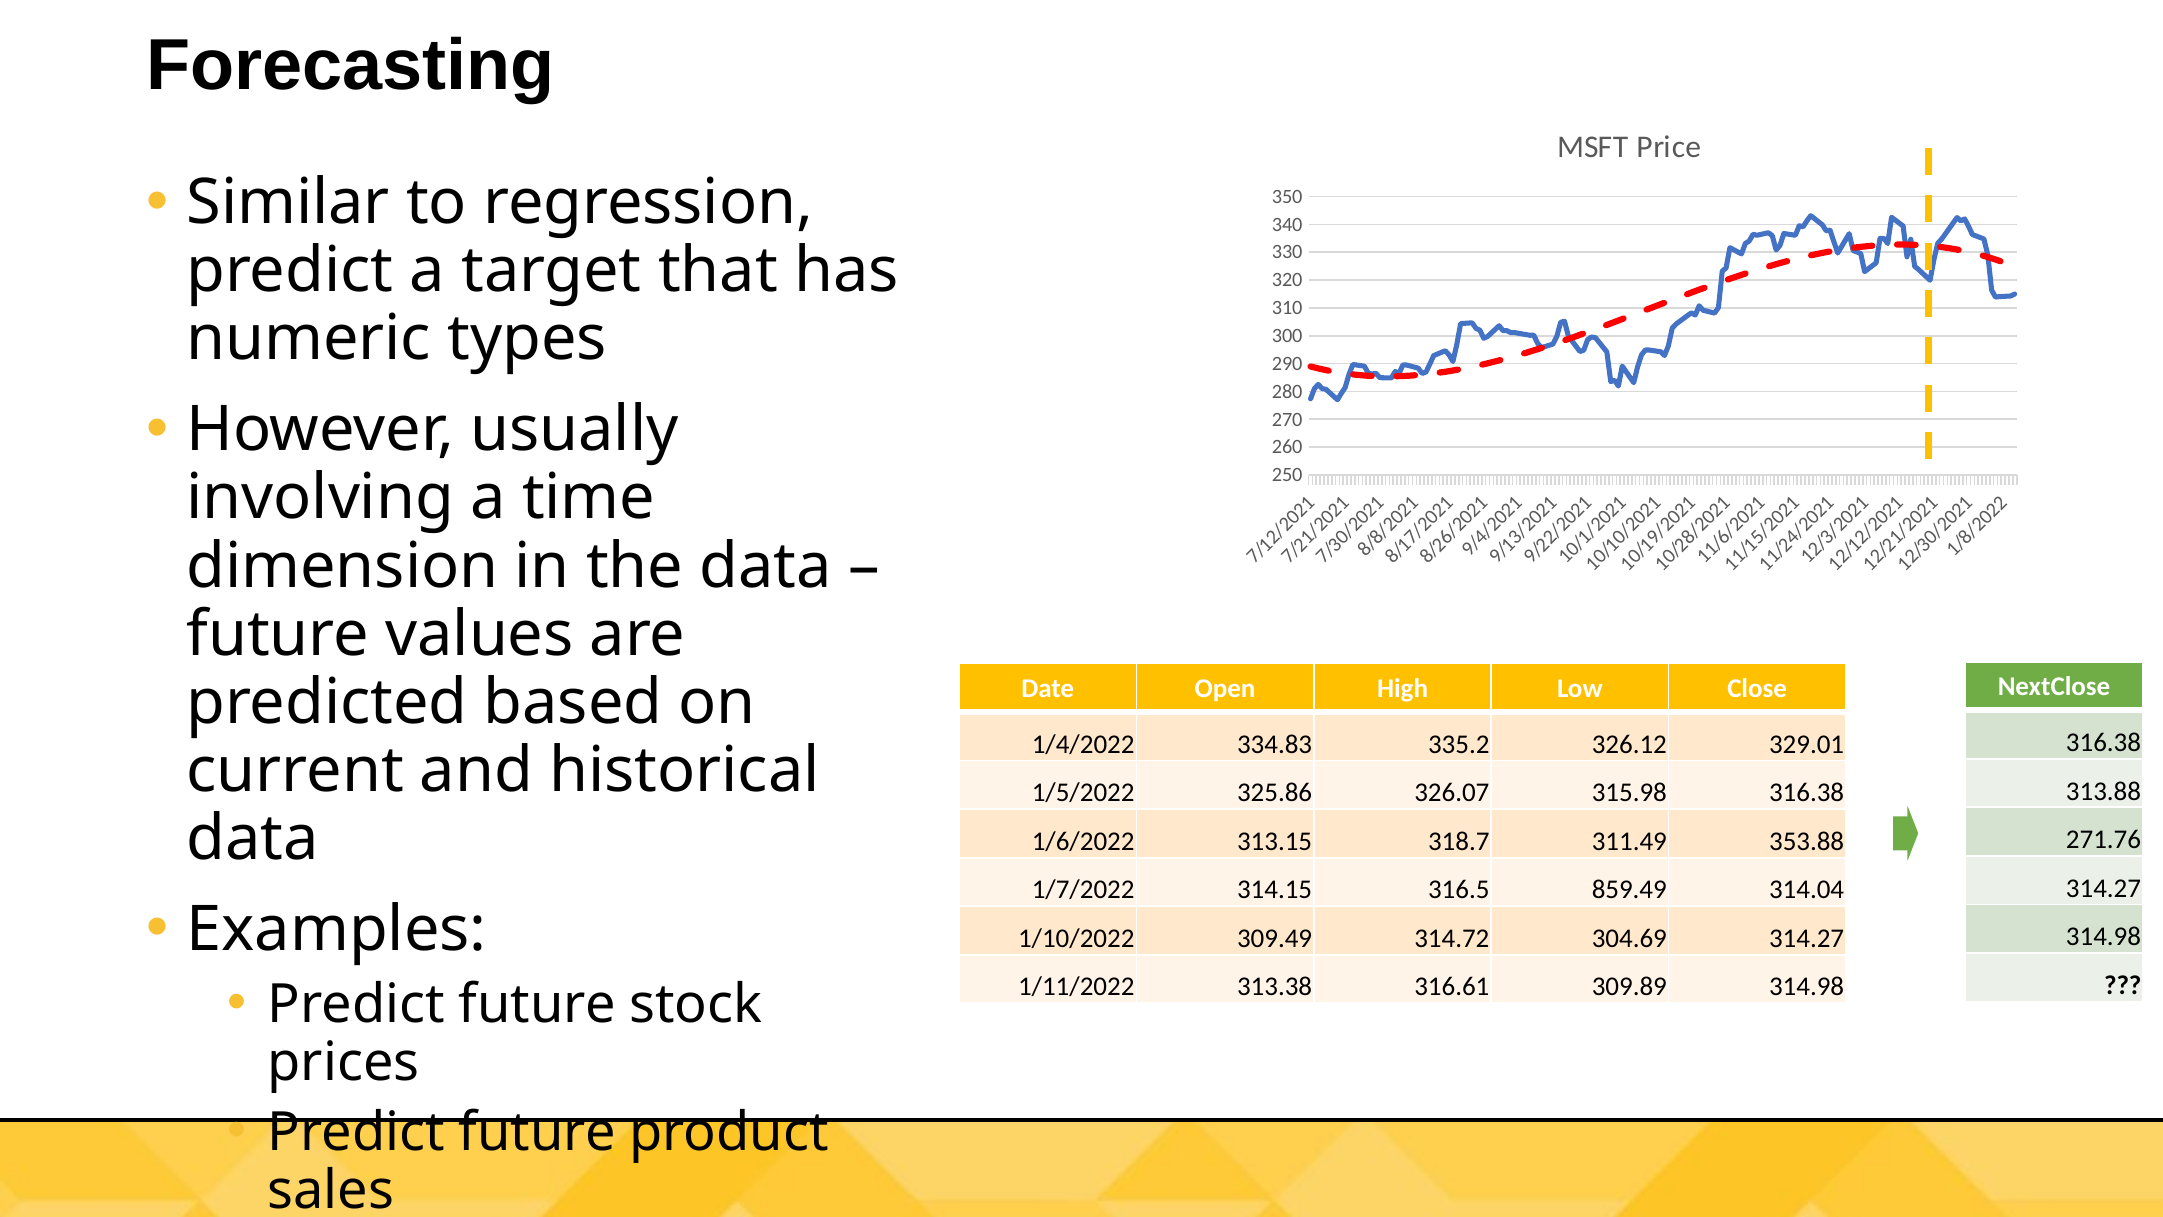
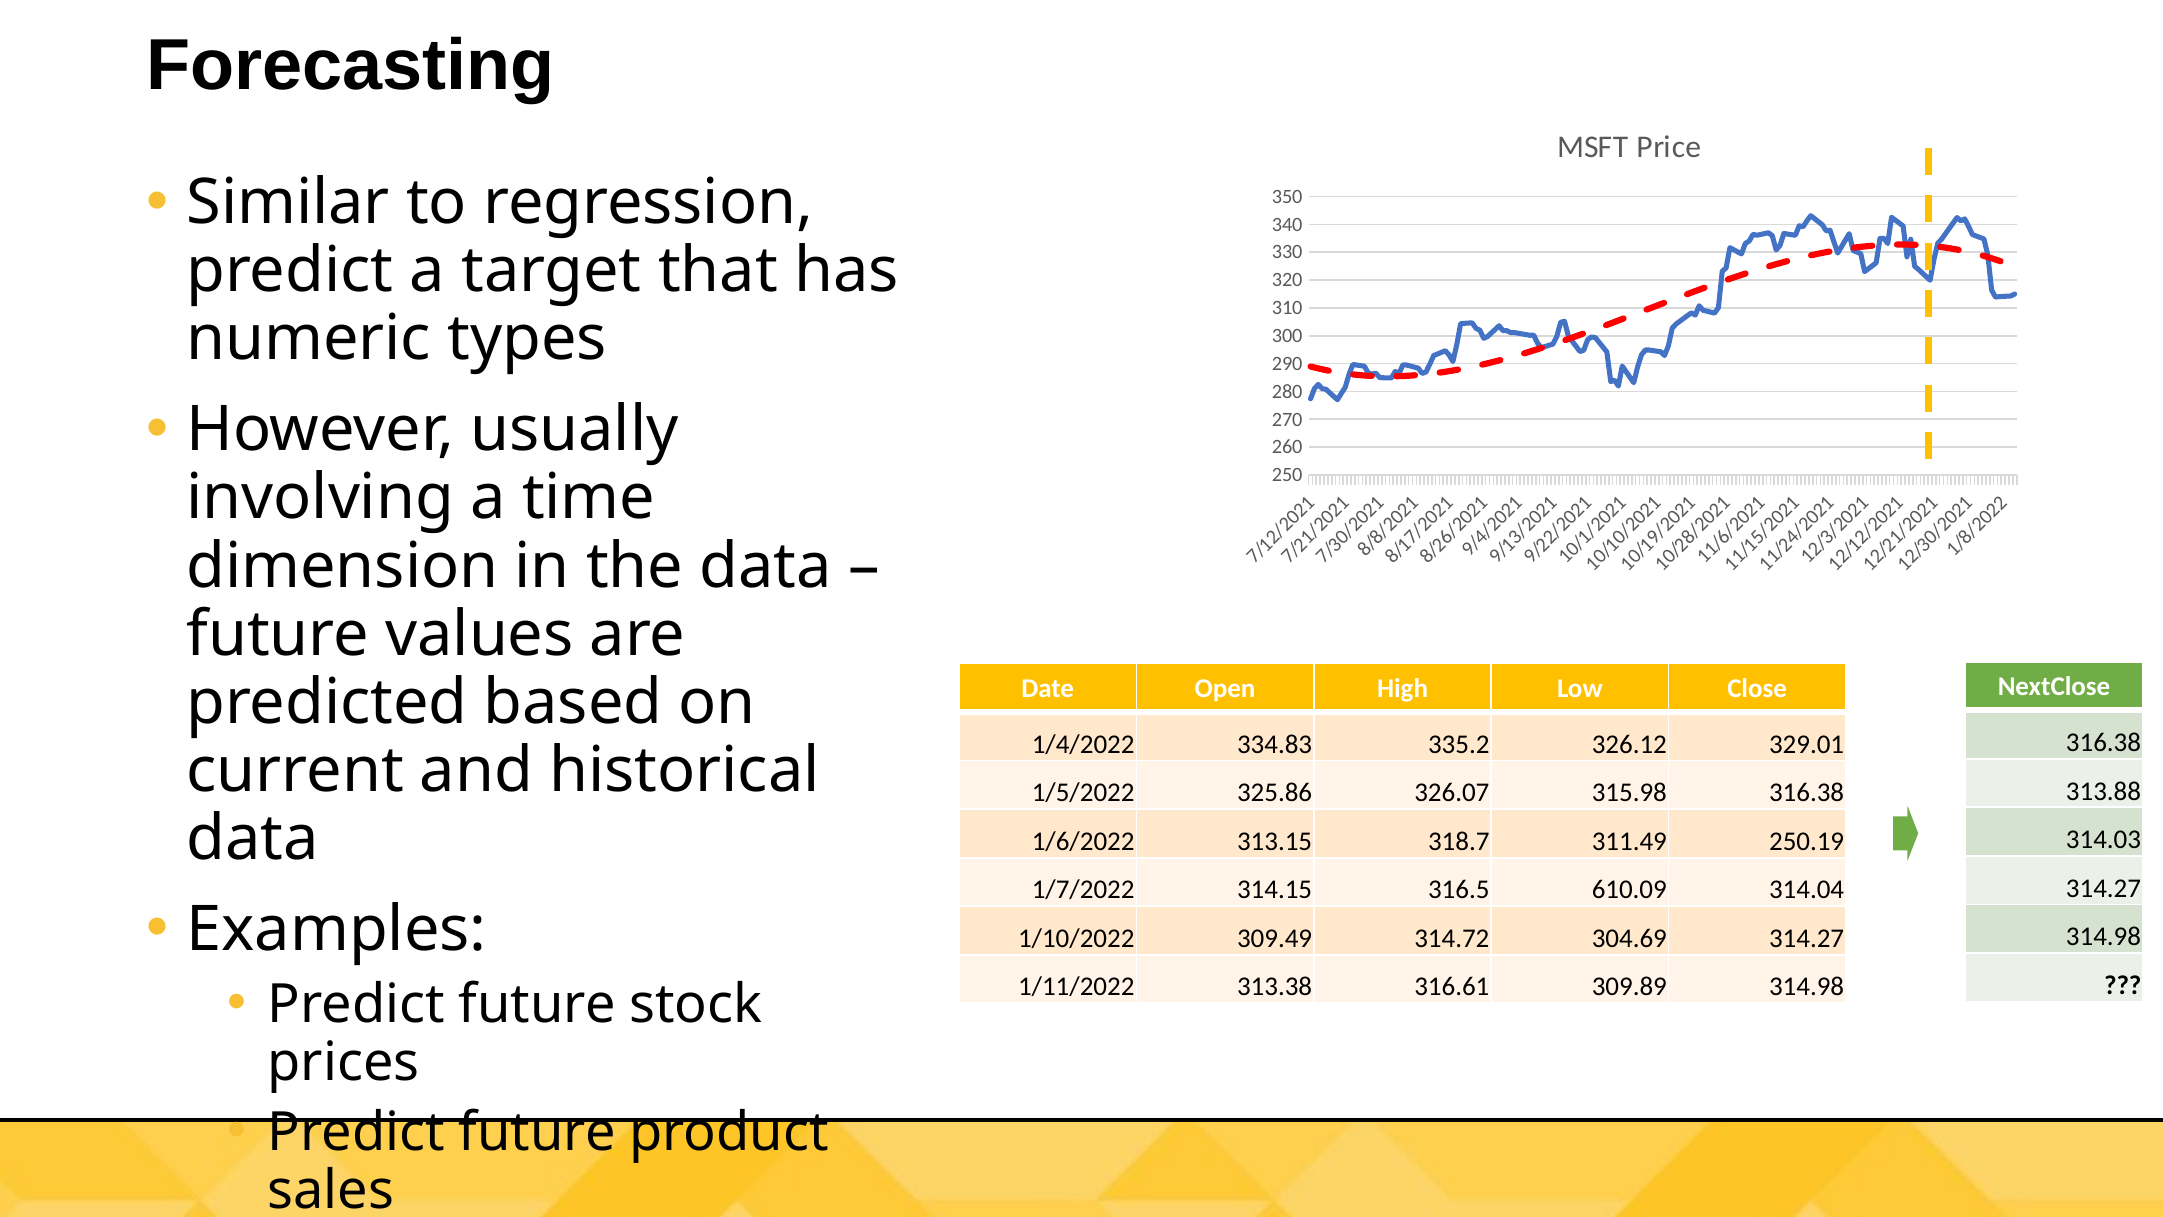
271.76: 271.76 -> 314.03
353.88: 353.88 -> 250.19
859.49: 859.49 -> 610.09
